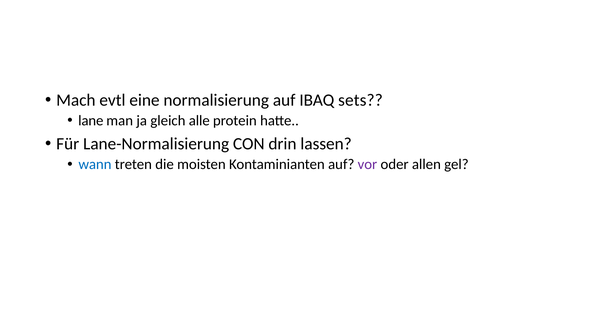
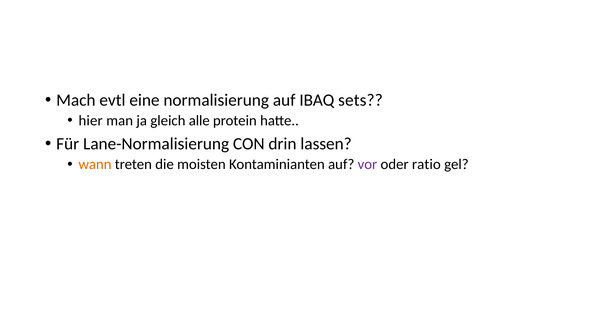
lane: lane -> hier
wann colour: blue -> orange
allen: allen -> ratio
